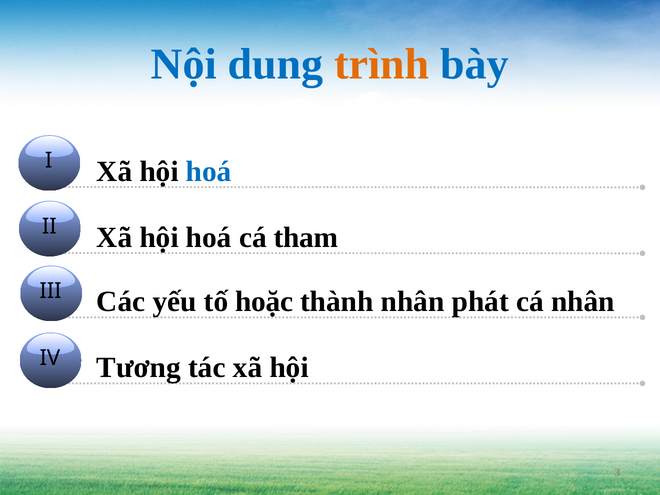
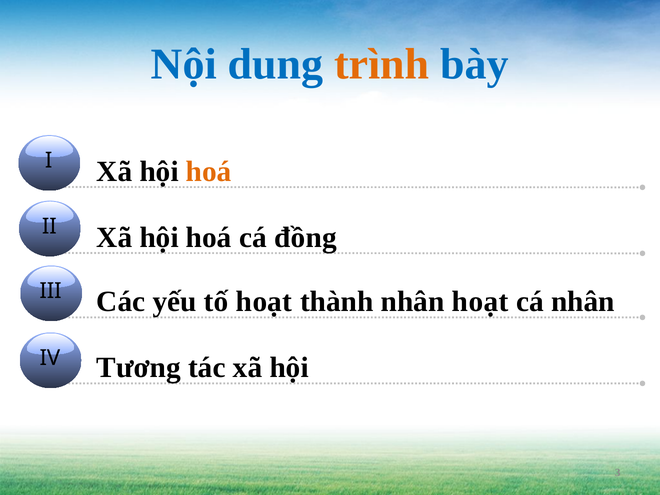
hoá at (209, 171) colour: blue -> orange
tham: tham -> đồng
tố hoặc: hoặc -> hoạt
nhân phát: phát -> hoạt
